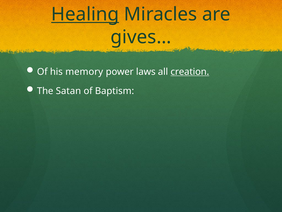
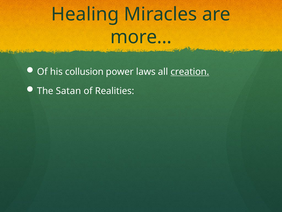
Healing underline: present -> none
gives…: gives… -> more…
memory: memory -> collusion
Baptism: Baptism -> Realities
